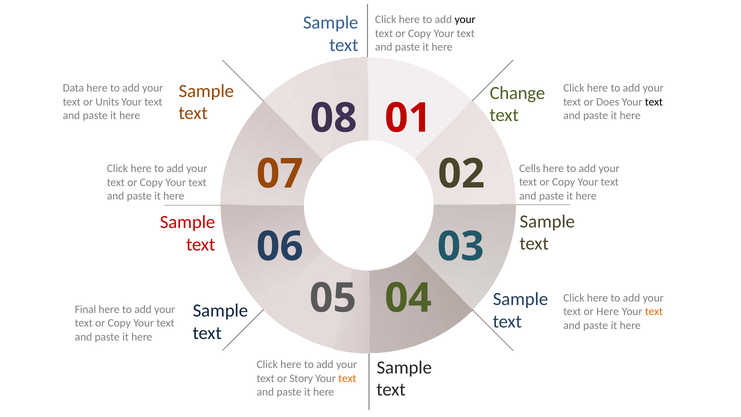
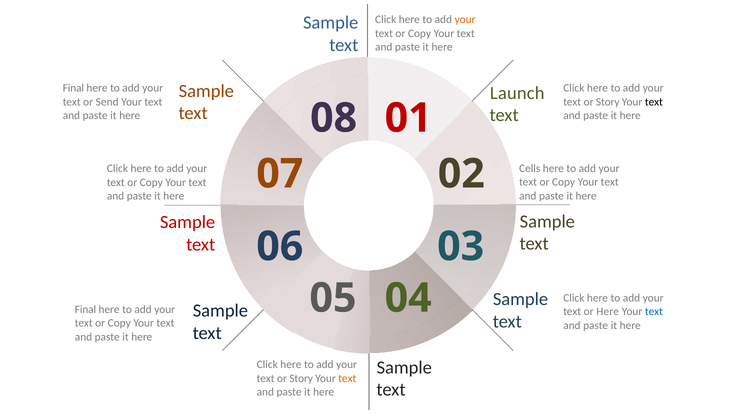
your at (465, 20) colour: black -> orange
Data at (73, 88): Data -> Final
Change: Change -> Launch
Units: Units -> Send
Does at (608, 102): Does -> Story
text at (654, 312) colour: orange -> blue
